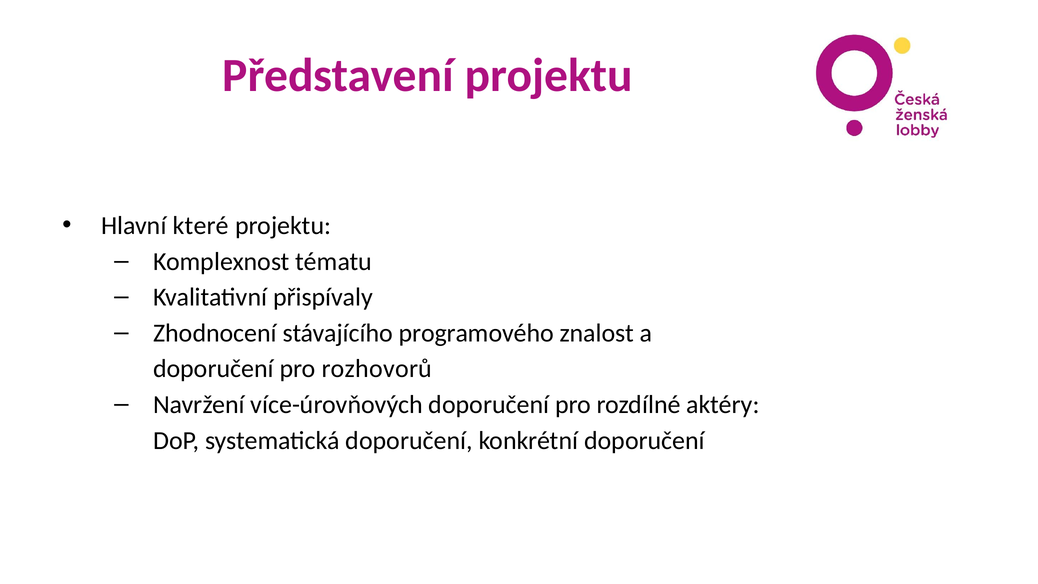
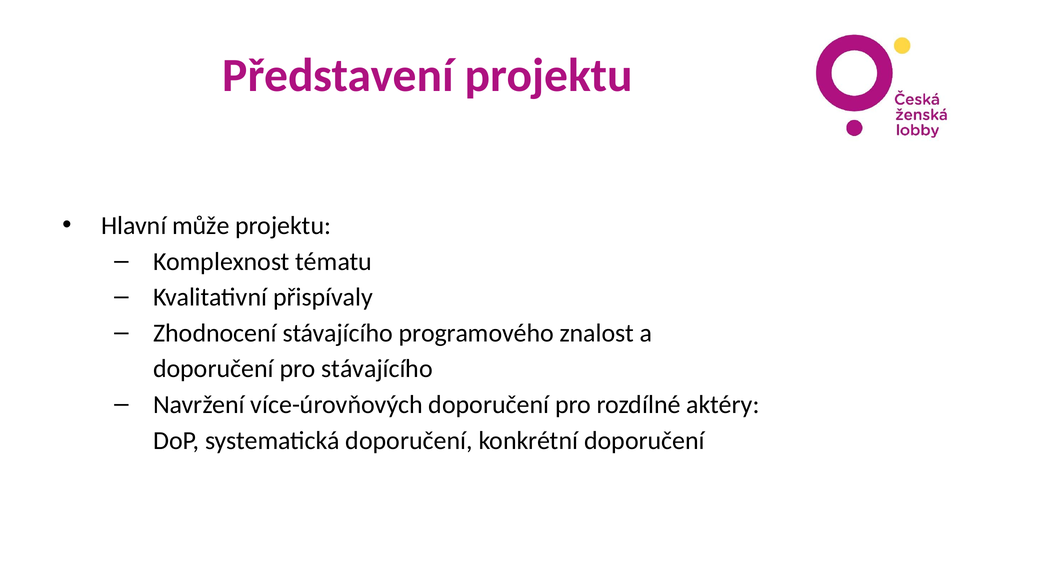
které: které -> může
pro rozhovorů: rozhovorů -> stávajícího
